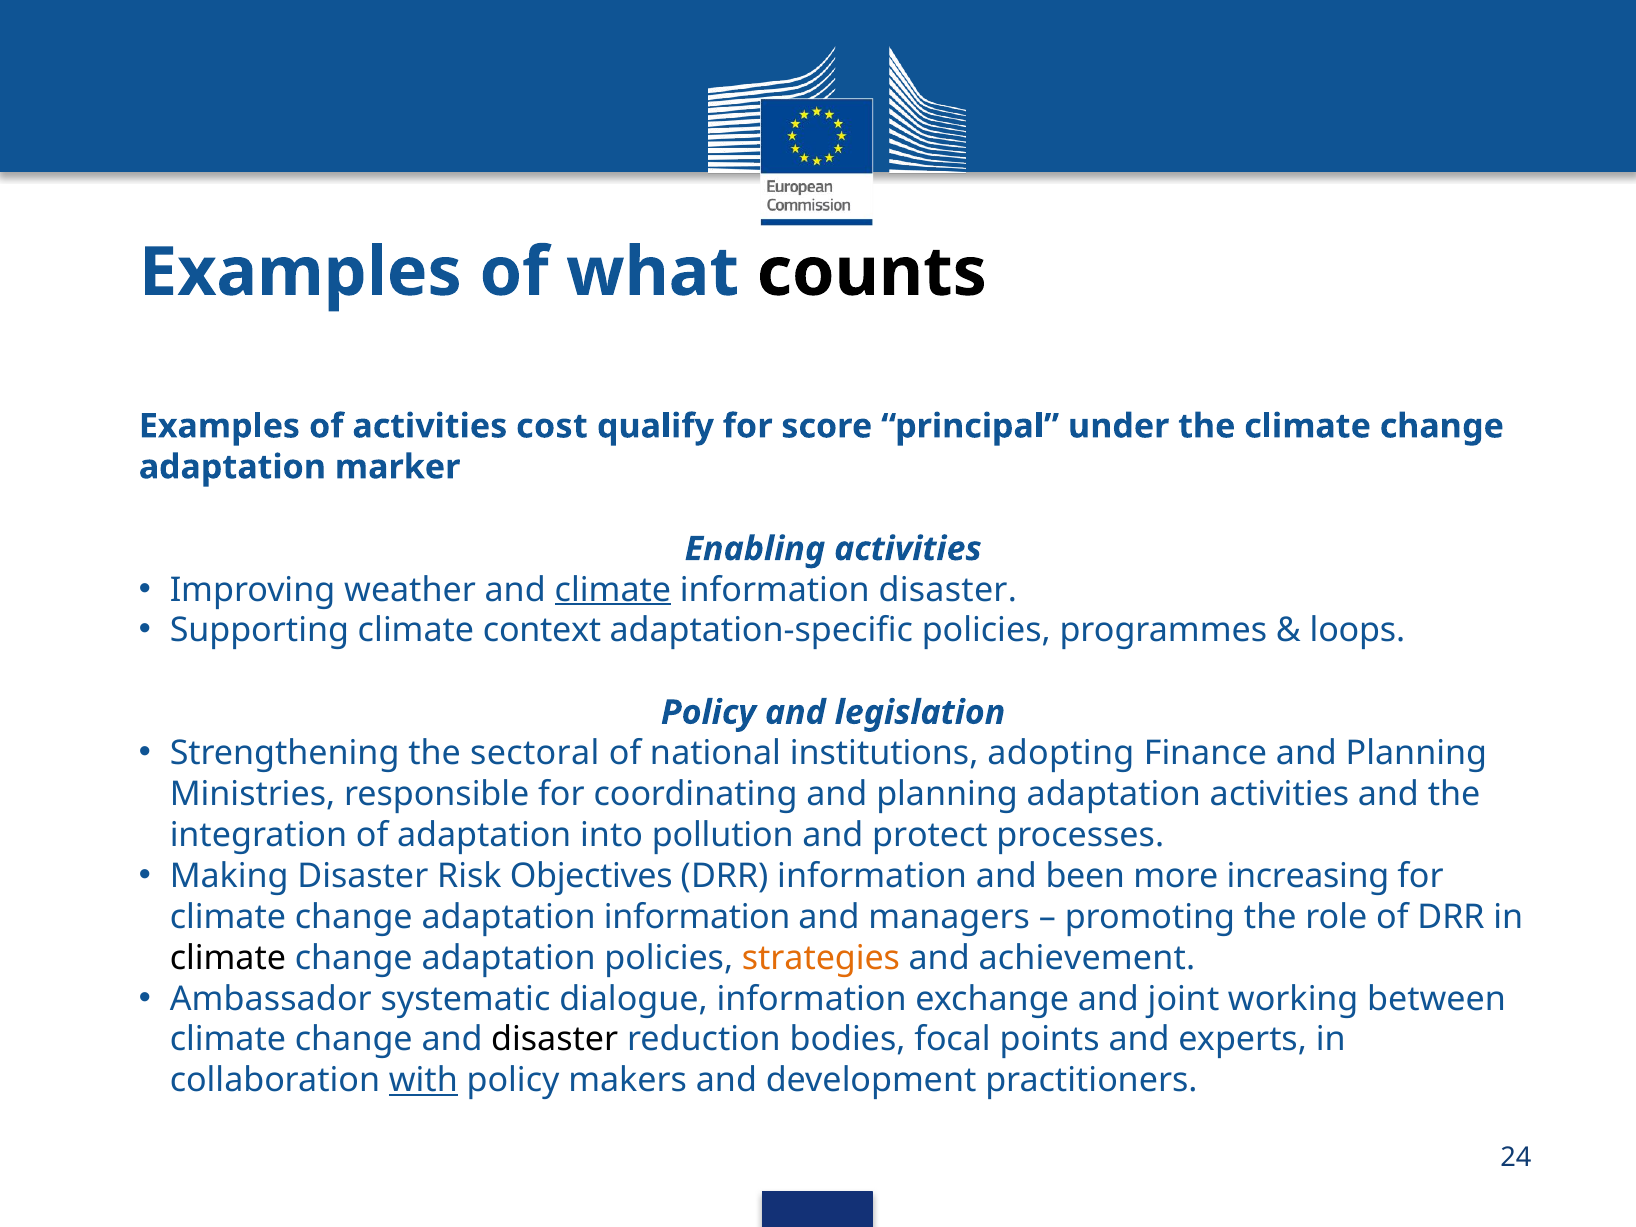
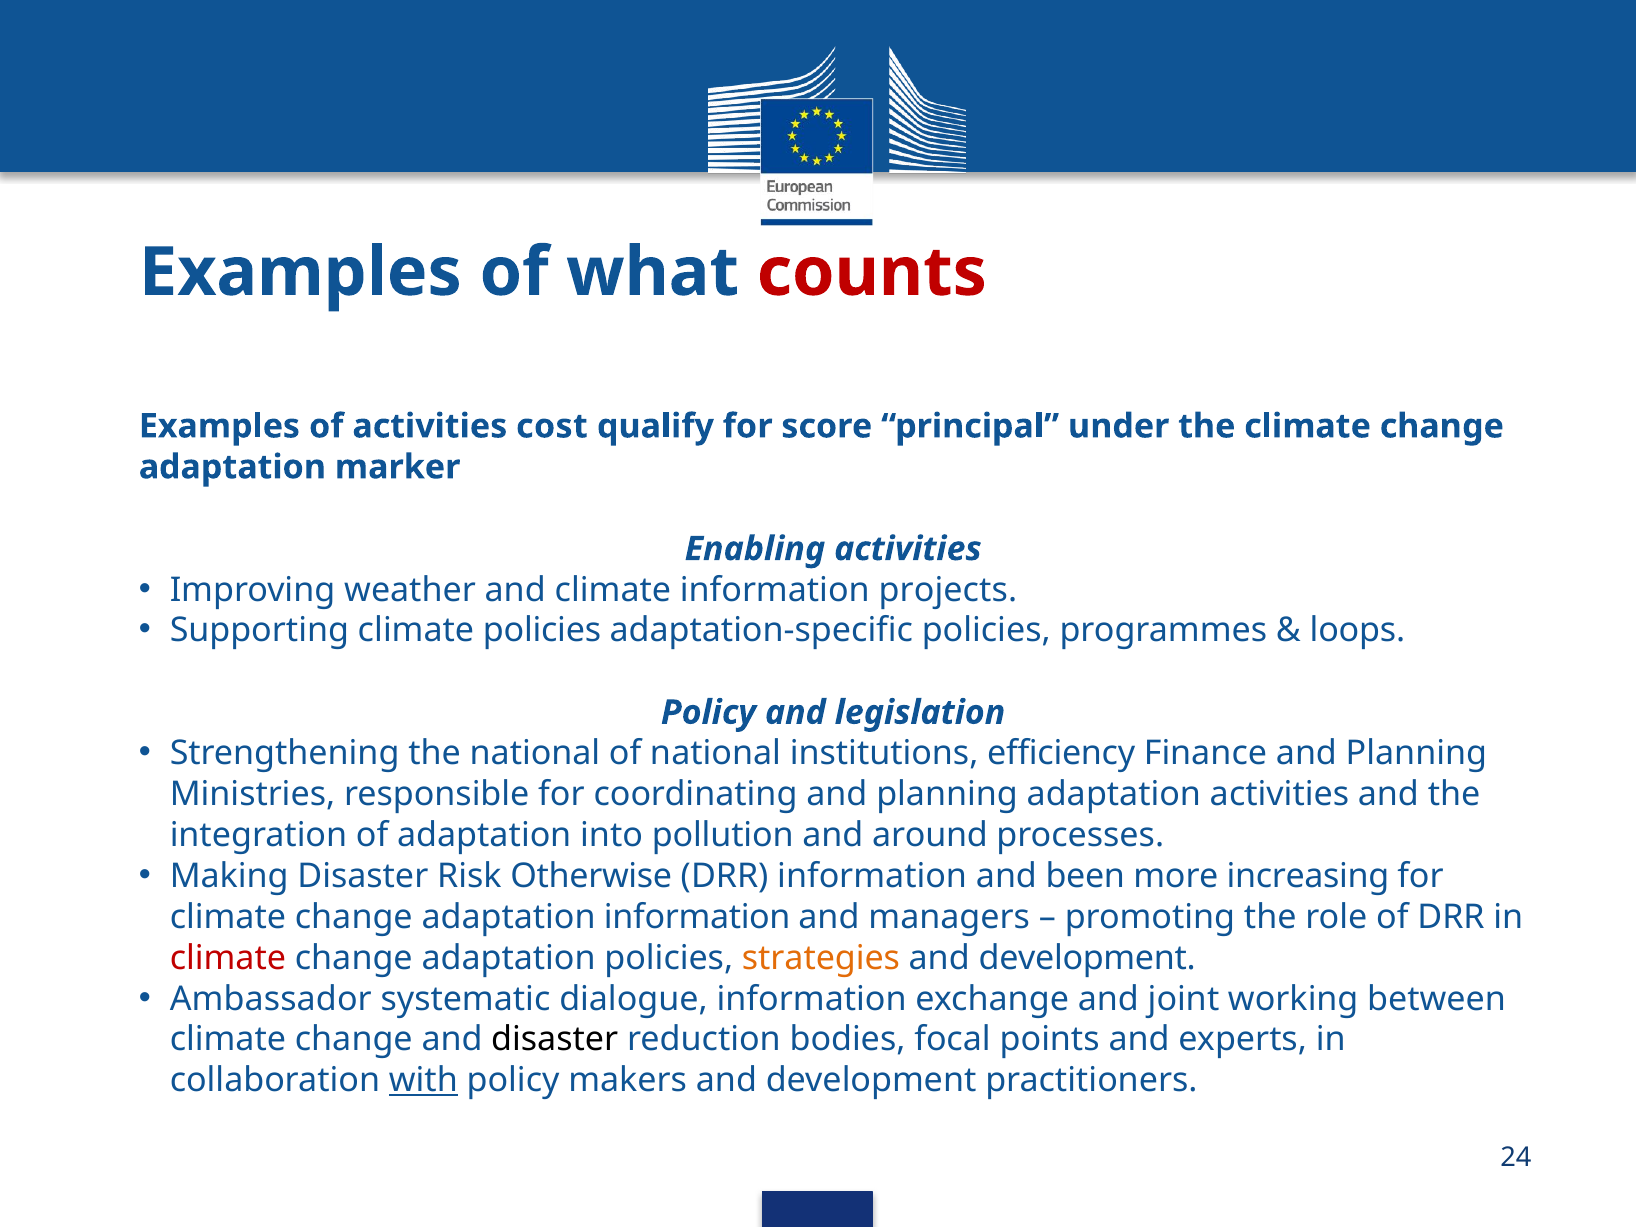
counts colour: black -> red
climate at (613, 590) underline: present -> none
information disaster: disaster -> projects
climate context: context -> policies
the sectoral: sectoral -> national
adopting: adopting -> efficiency
protect: protect -> around
Objectives: Objectives -> Otherwise
climate at (228, 958) colour: black -> red
achievement at (1087, 958): achievement -> development
